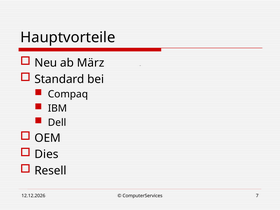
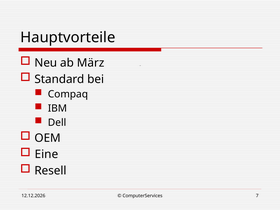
Dies: Dies -> Eine
